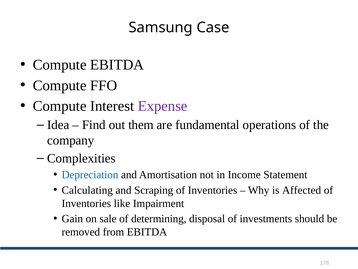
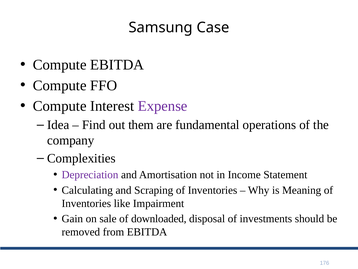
Depreciation colour: blue -> purple
Affected: Affected -> Meaning
determining: determining -> downloaded
